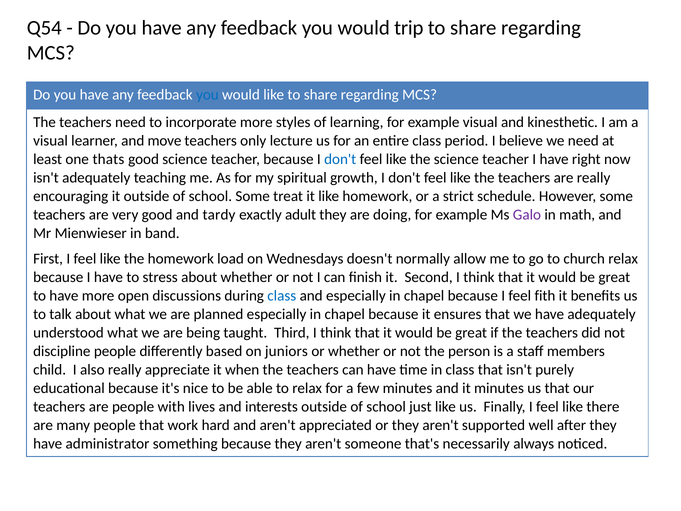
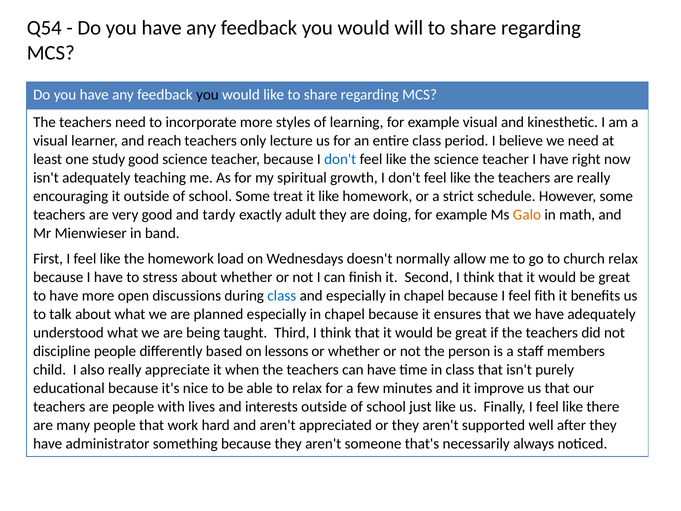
trip: trip -> will
you at (207, 95) colour: blue -> black
move: move -> reach
thats: thats -> study
Galo colour: purple -> orange
juniors: juniors -> lessons
it minutes: minutes -> improve
